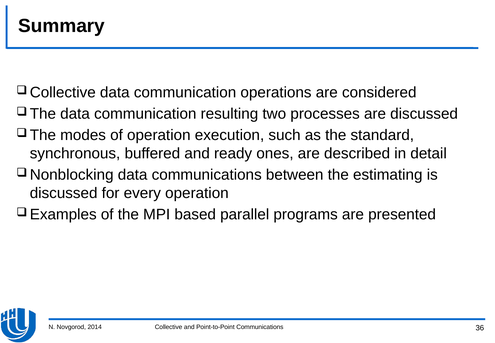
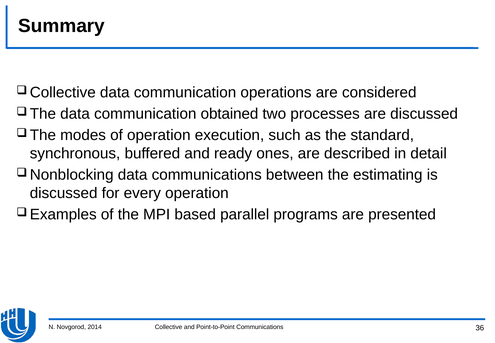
resulting: resulting -> obtained
